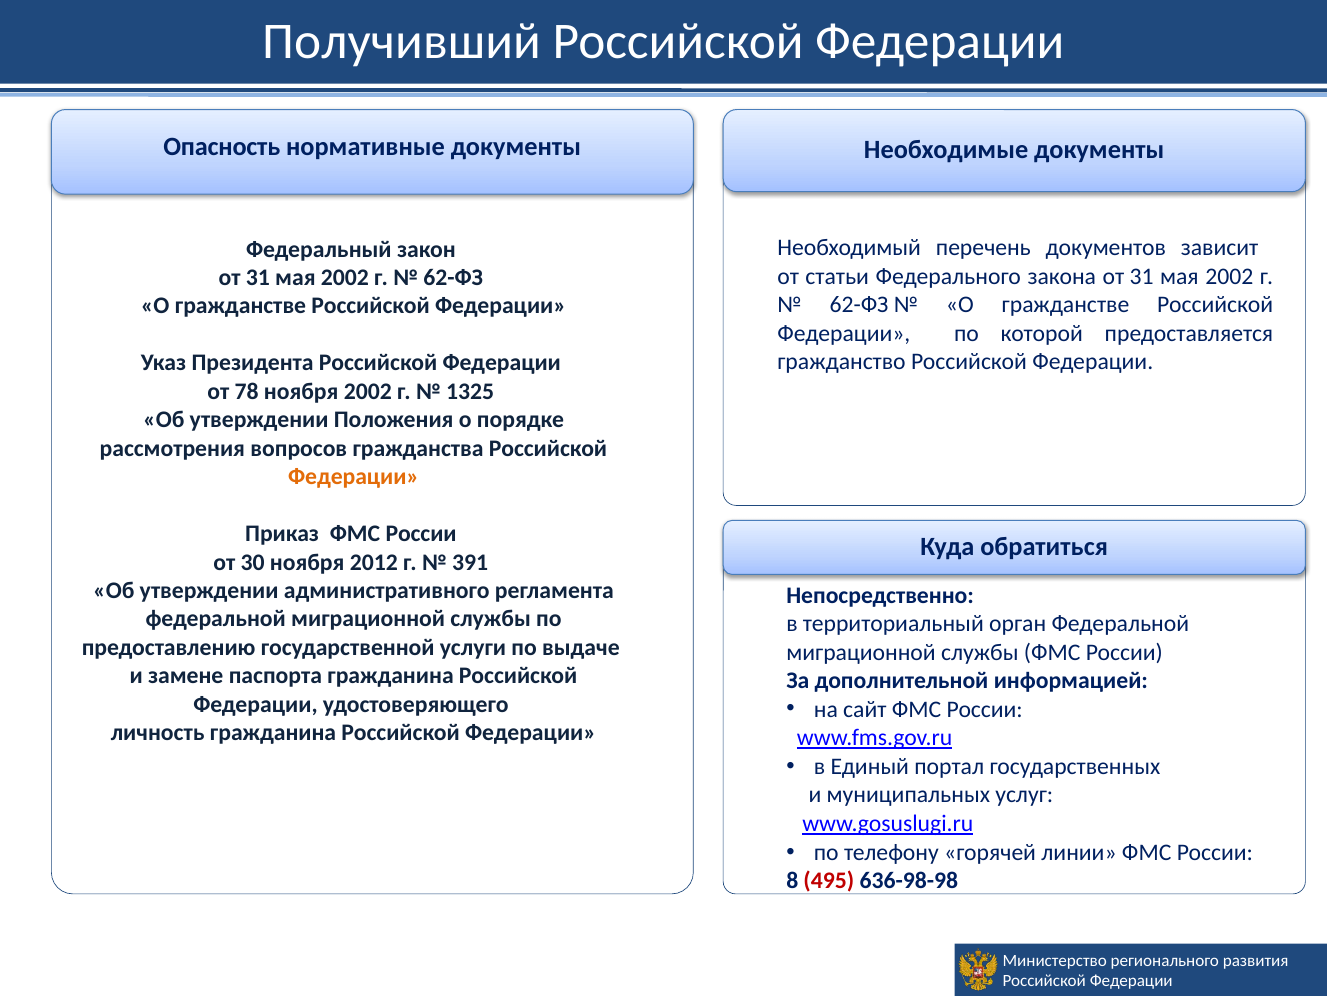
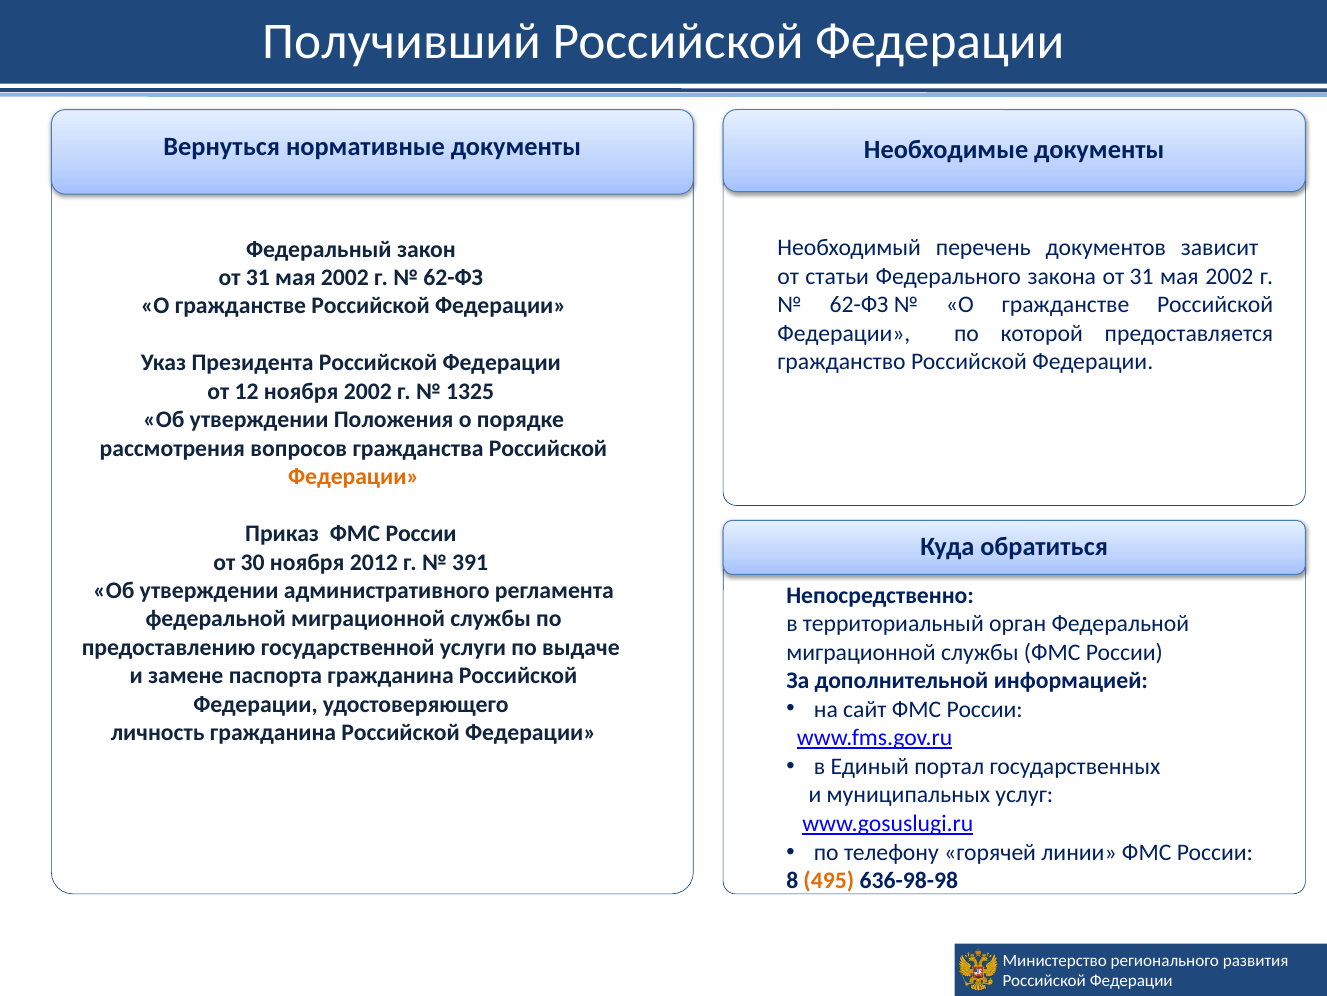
Опасность: Опасность -> Вернуться
78: 78 -> 12
495 colour: red -> orange
